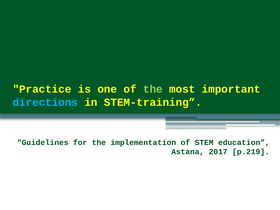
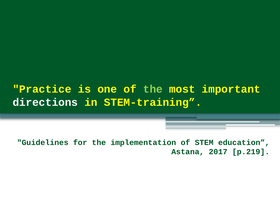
directions colour: light blue -> white
